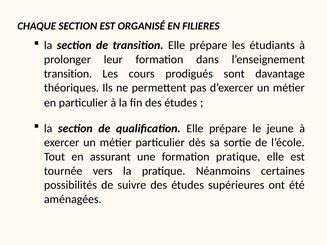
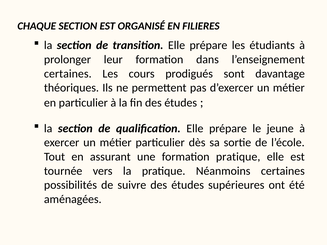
transition at (68, 74): transition -> certaines
